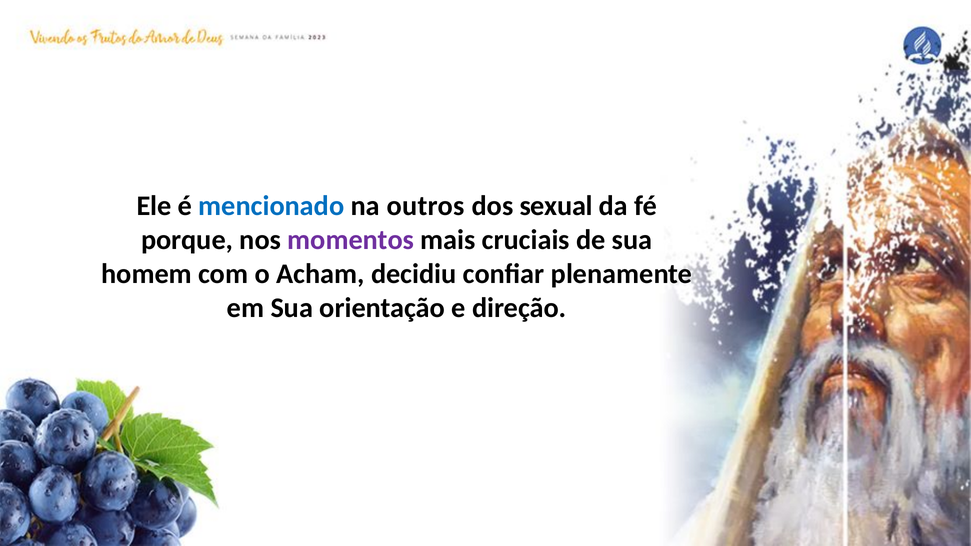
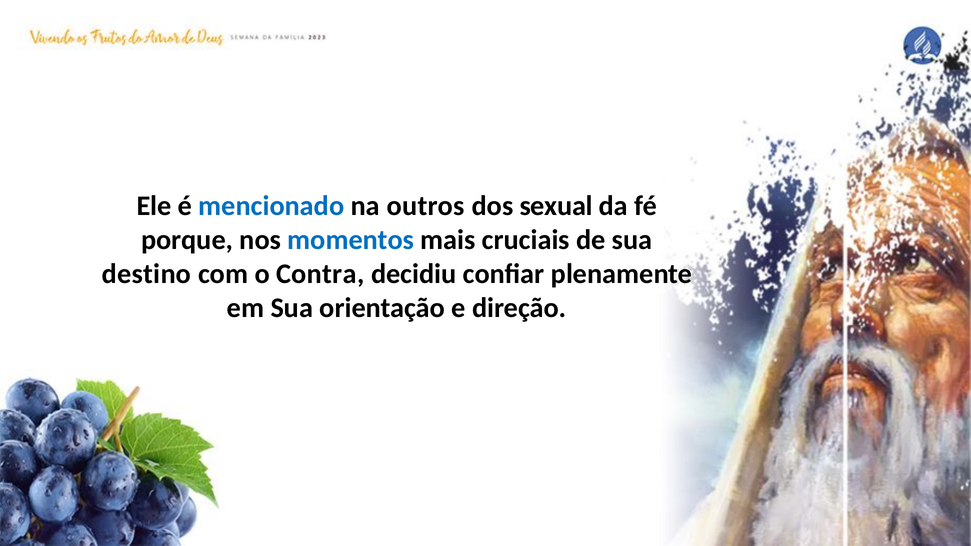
momentos colour: purple -> blue
homem: homem -> destino
Acham: Acham -> Contra
